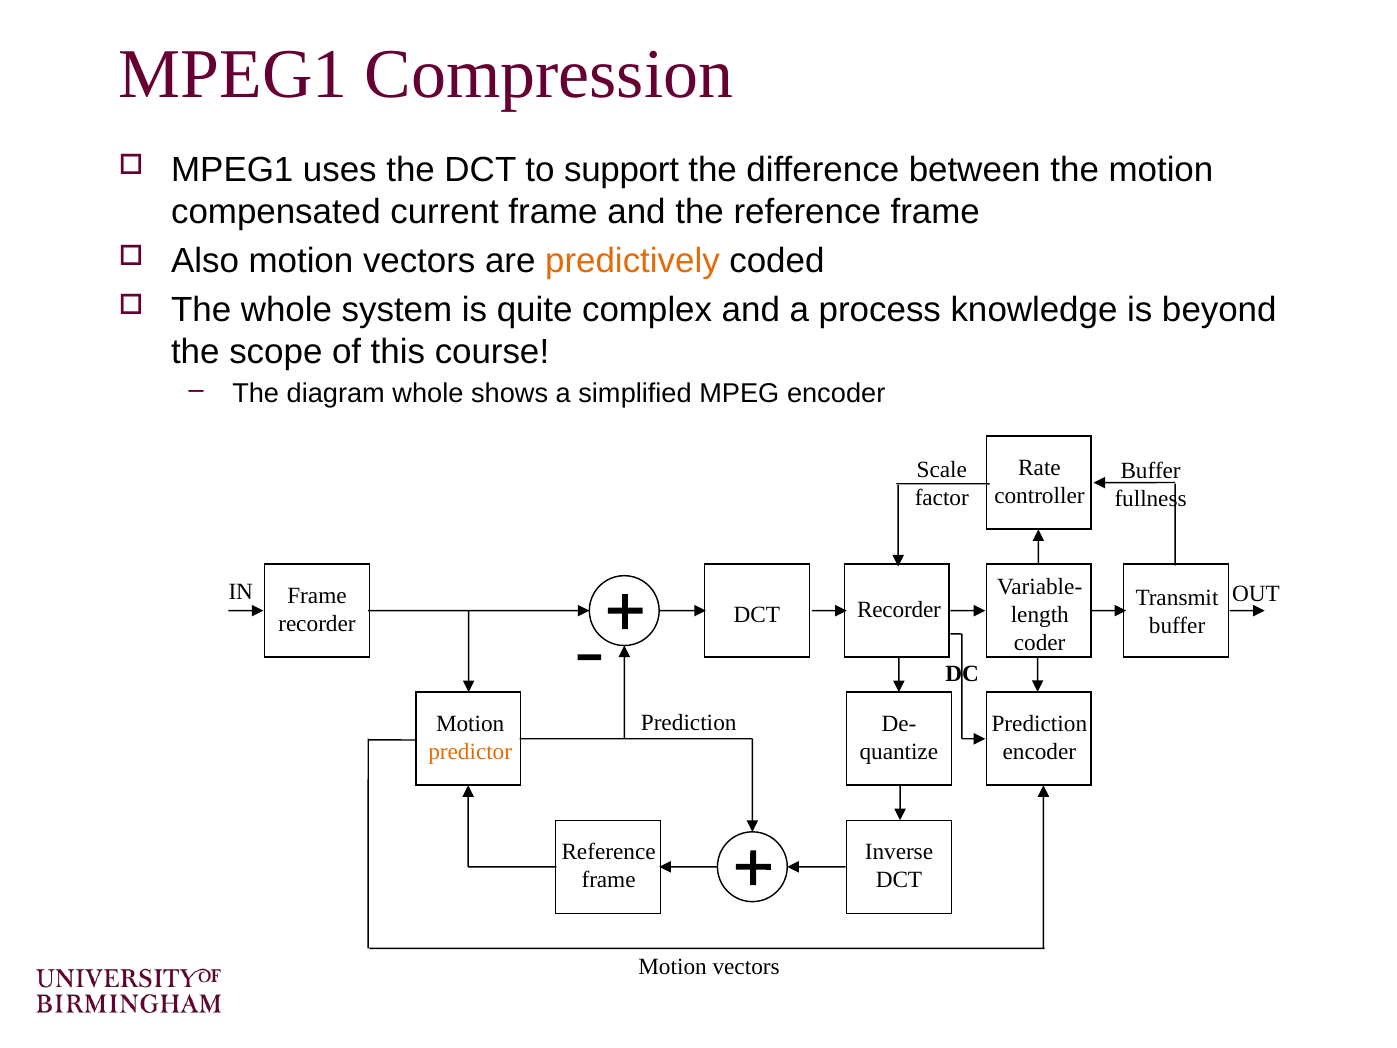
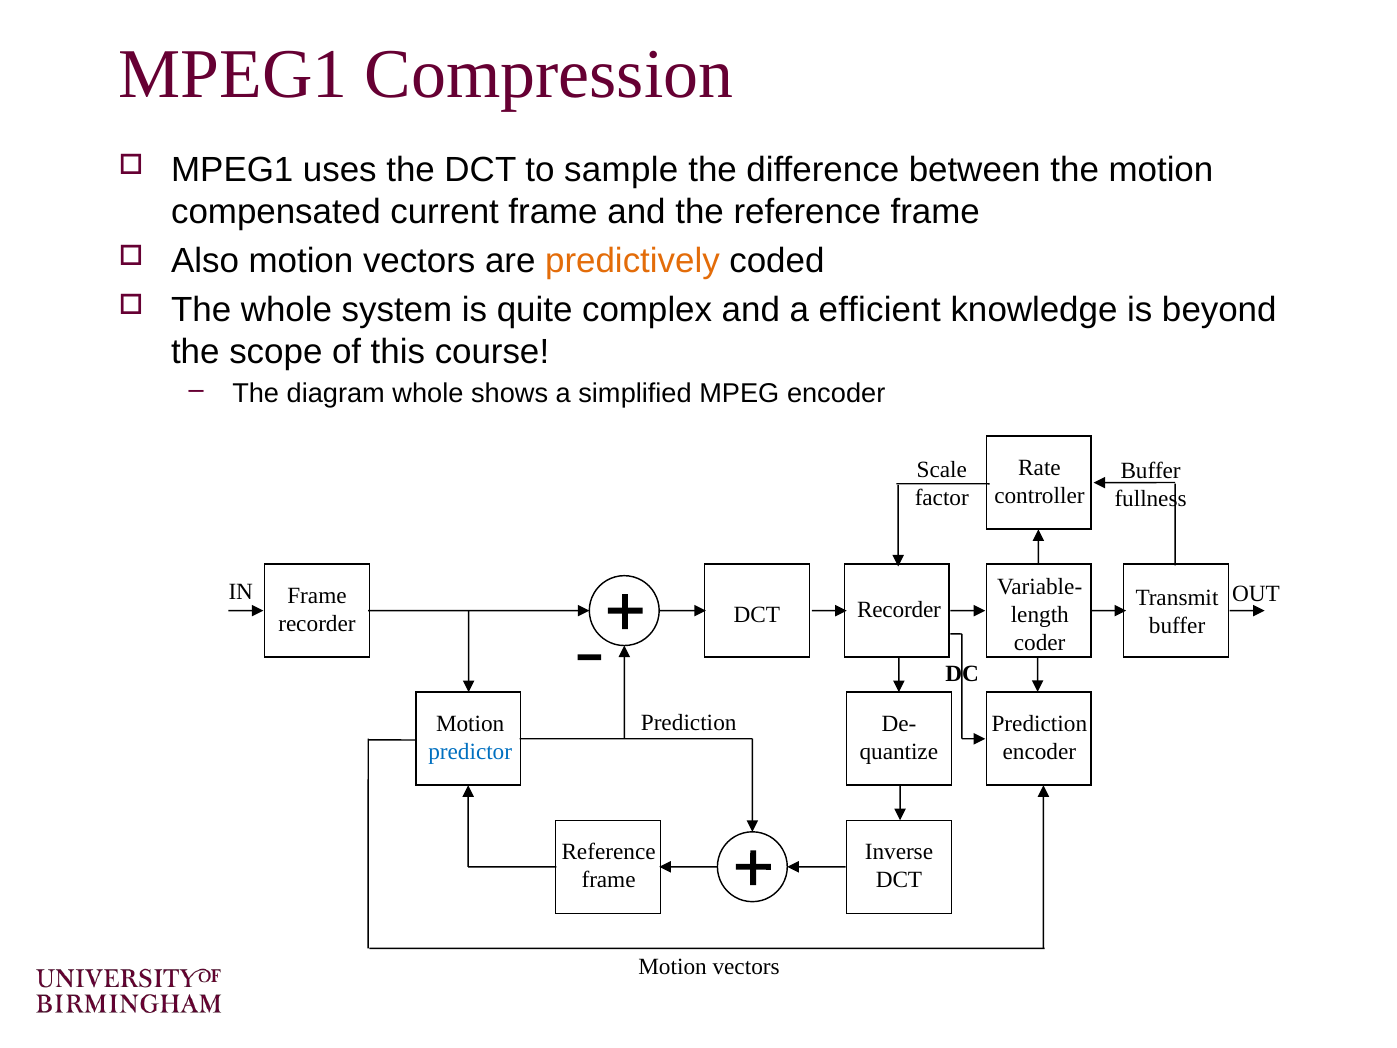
support: support -> sample
process: process -> efficient
predictor colour: orange -> blue
